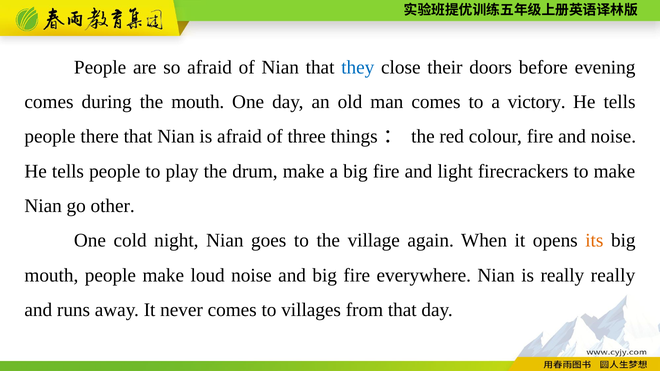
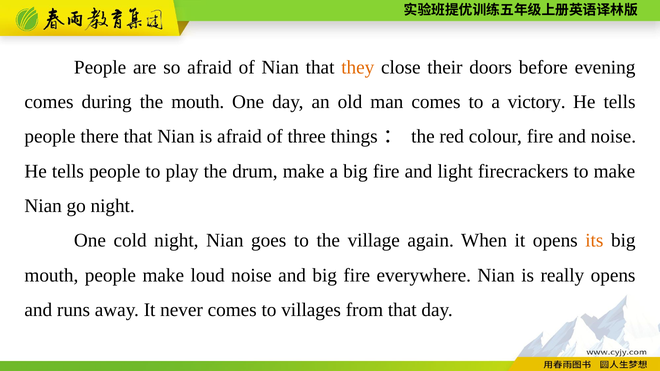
they colour: blue -> orange
go other: other -> night
really really: really -> opens
